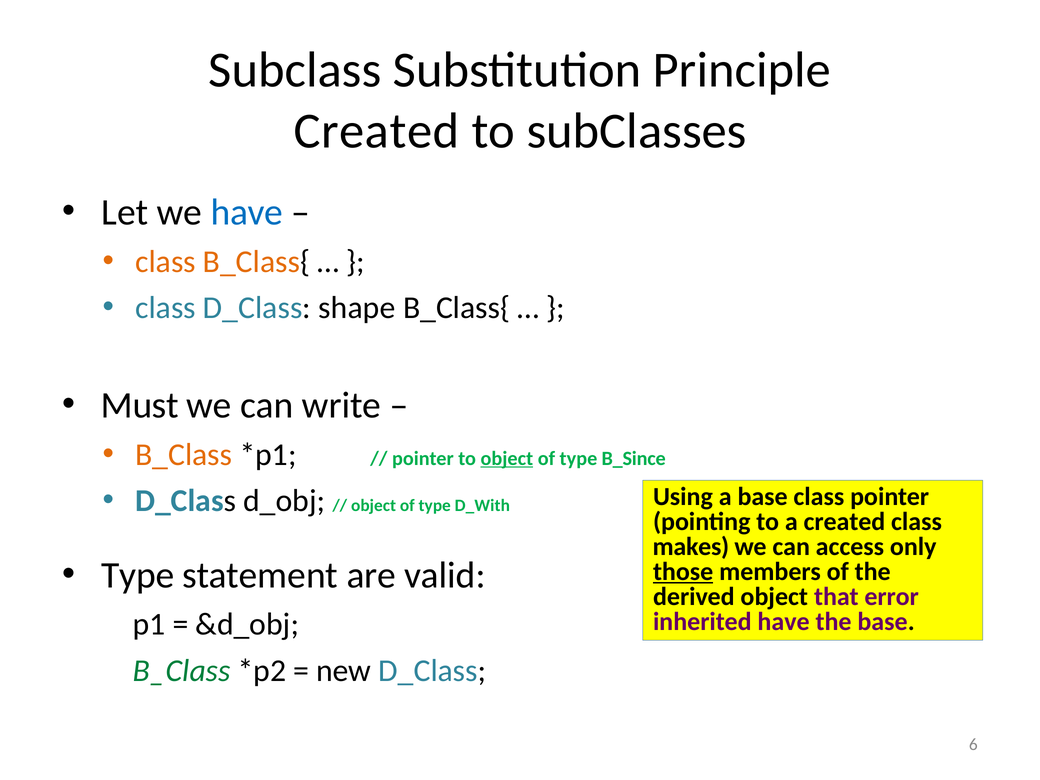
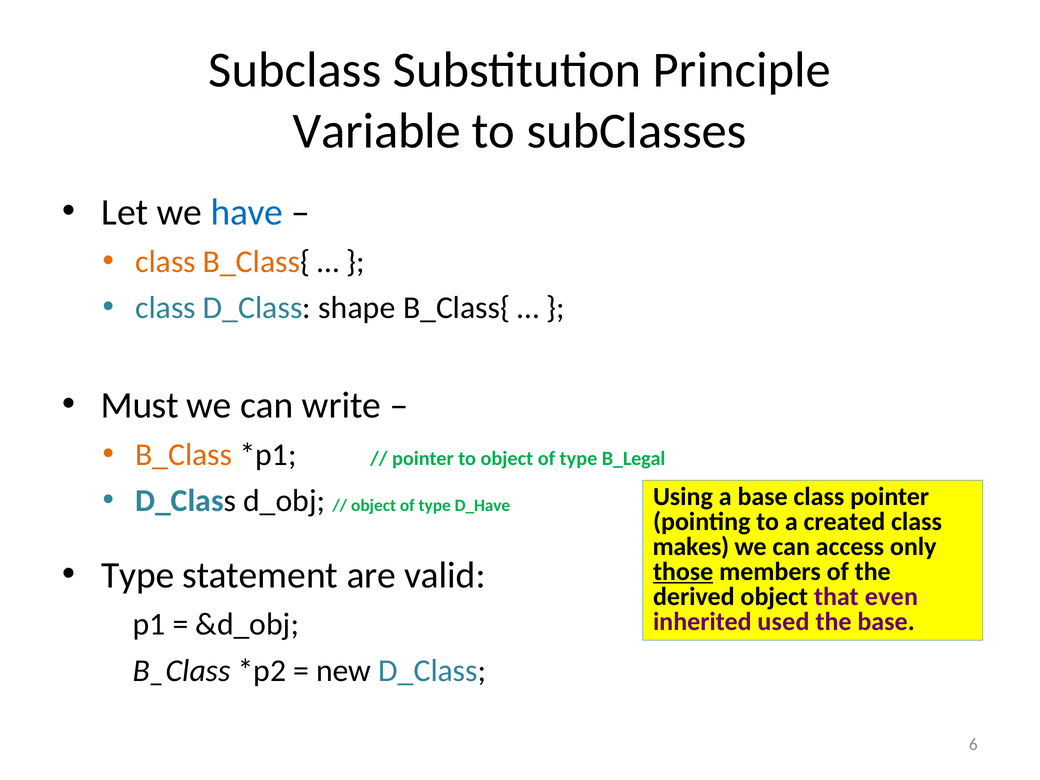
Created at (376, 131): Created -> Variable
object at (507, 458) underline: present -> none
B_Since: B_Since -> B_Legal
D_With: D_With -> D_Have
error: error -> even
inherited have: have -> used
B_Class at (182, 671) colour: green -> black
